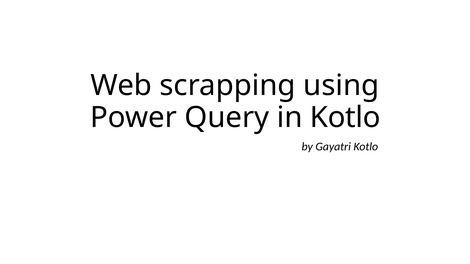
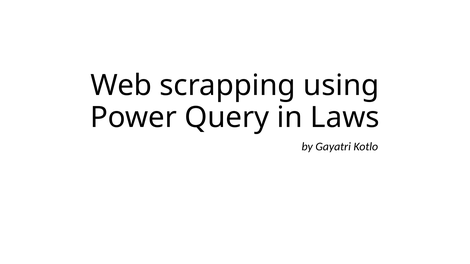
in Kotlo: Kotlo -> Laws
